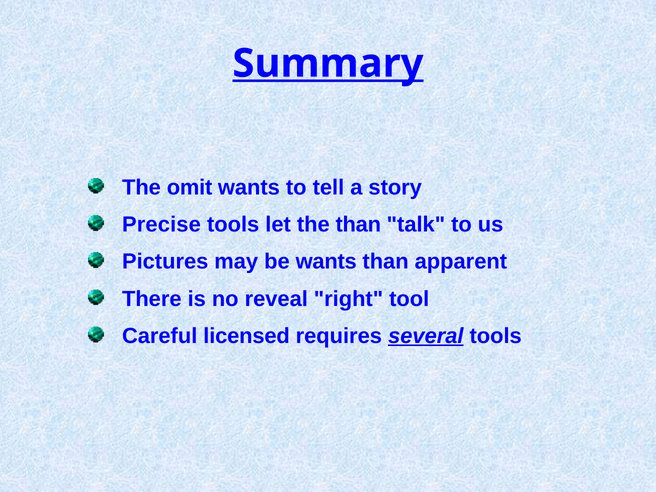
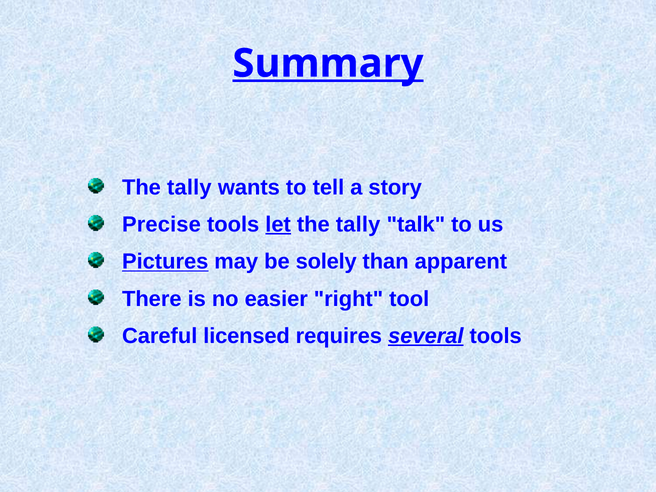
omit at (190, 187): omit -> tally
let underline: none -> present
than at (358, 224): than -> tally
Pictures underline: none -> present
be wants: wants -> solely
reveal: reveal -> easier
